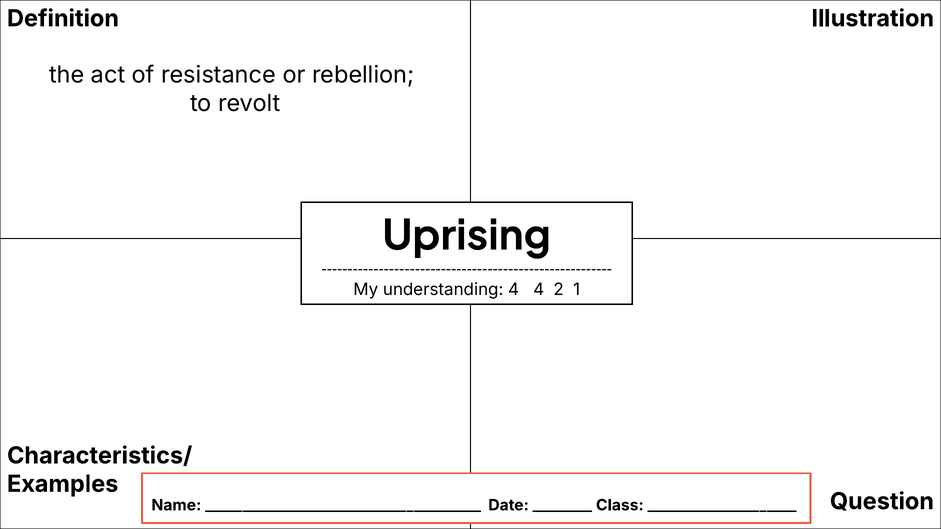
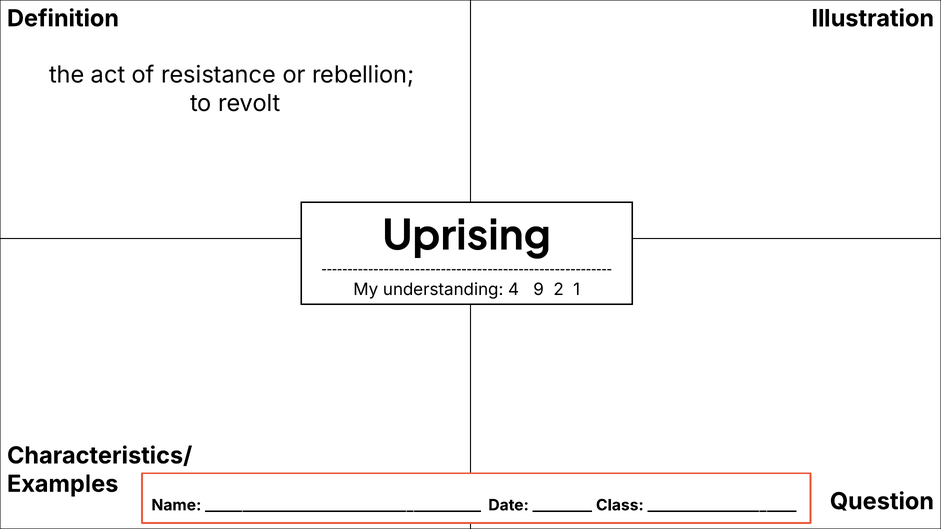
4 4: 4 -> 9
